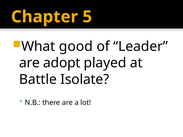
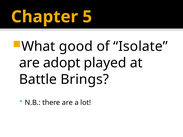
Leader: Leader -> Isolate
Isolate: Isolate -> Brings
